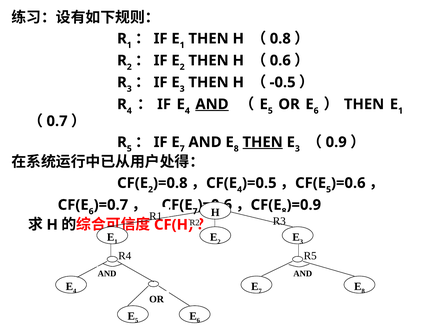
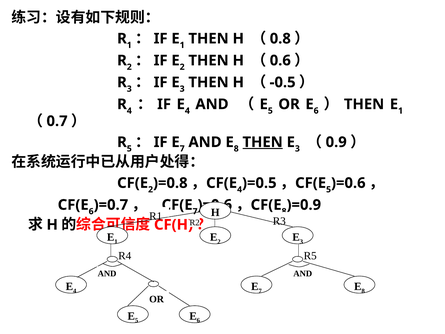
AND at (212, 104) underline: present -> none
